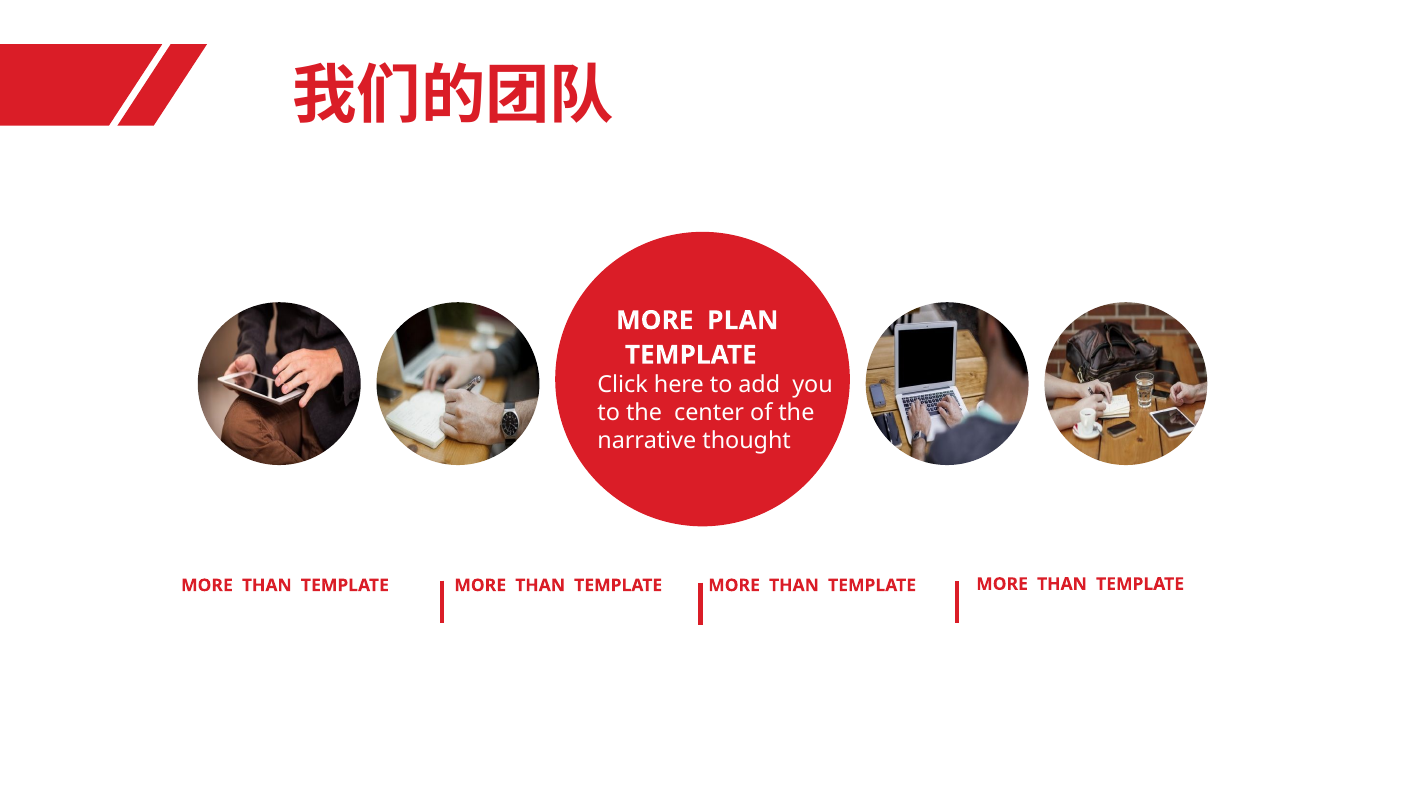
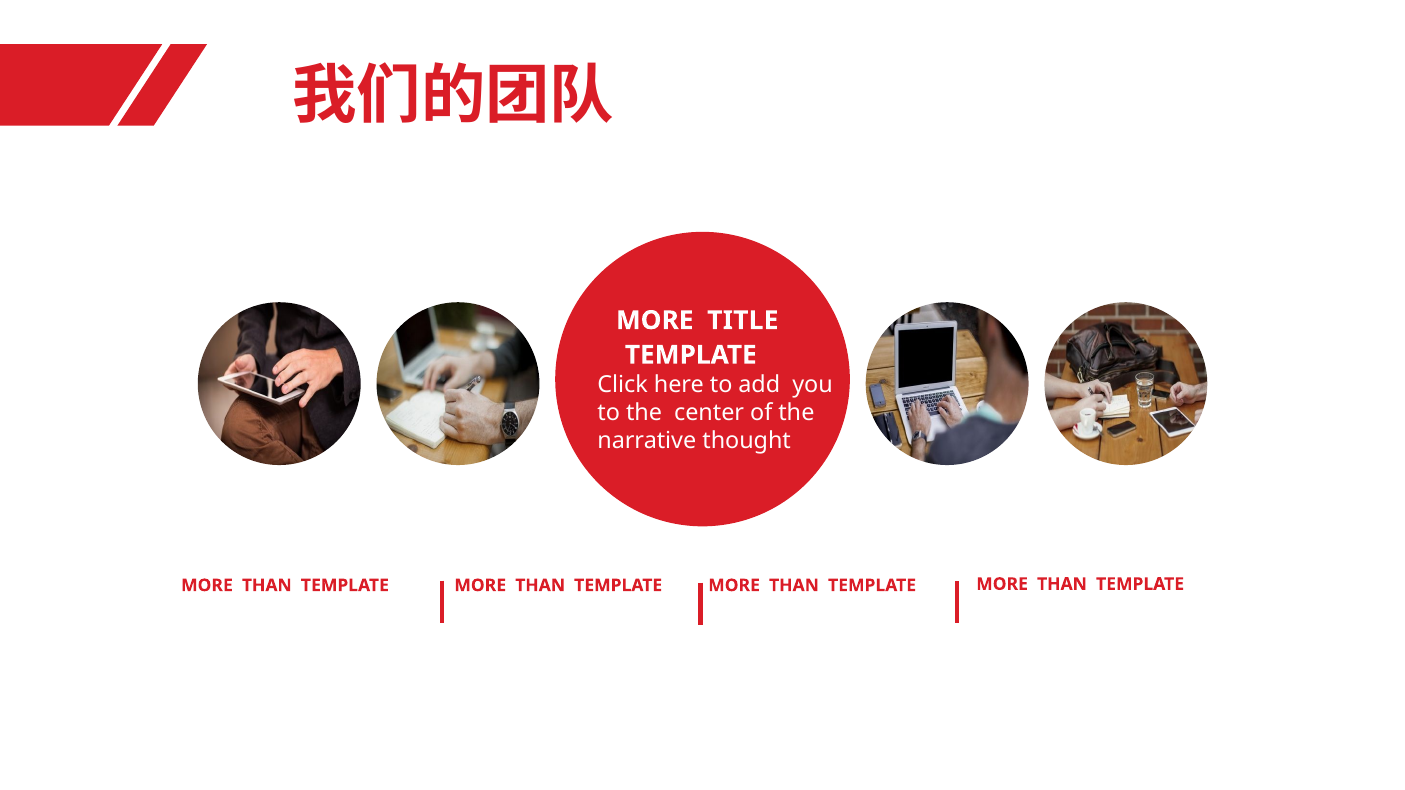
PLAN: PLAN -> TITLE
